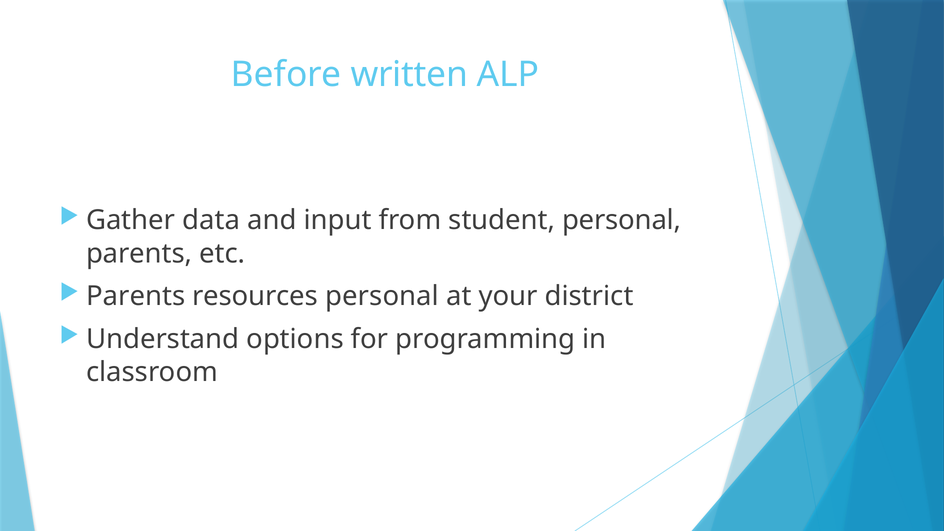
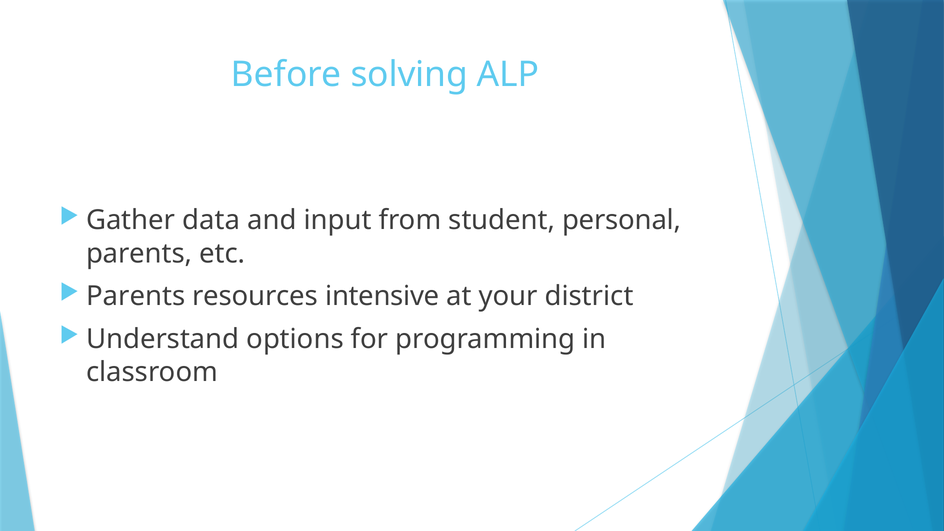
written: written -> solving
resources personal: personal -> intensive
